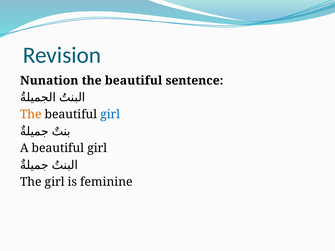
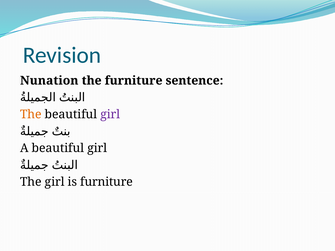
beautiful at (134, 81): beautiful -> furniture
girl at (110, 114) colour: blue -> purple
is feminine: feminine -> furniture
